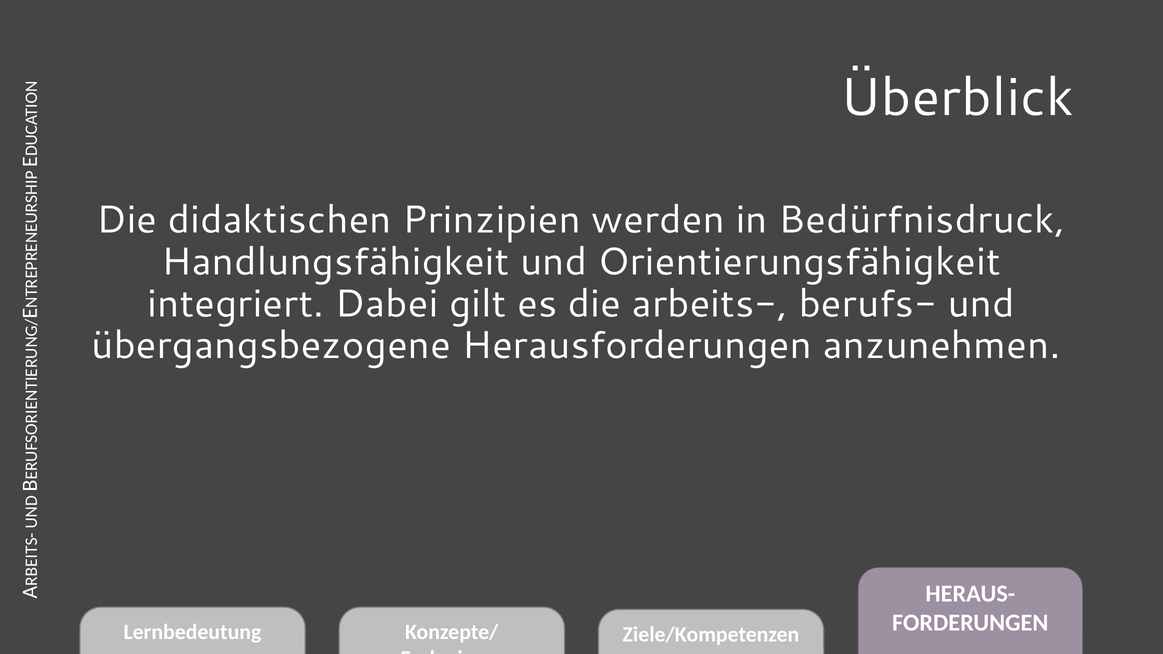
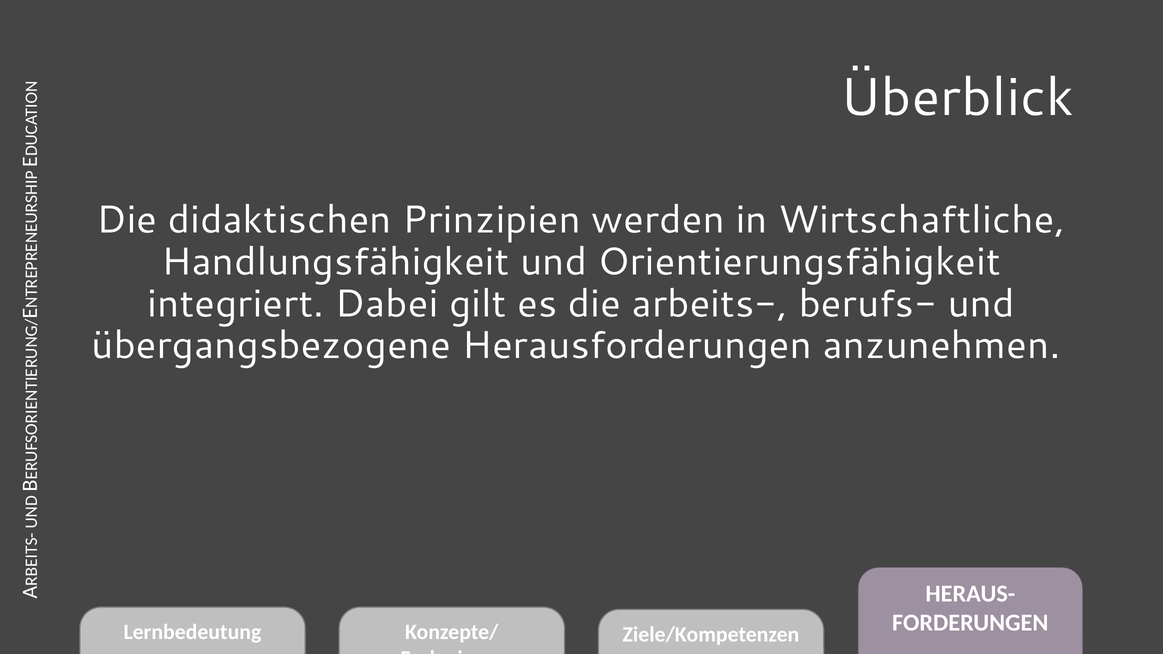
Bedürfnisdruck: Bedürfnisdruck -> Wirtschaftliche
